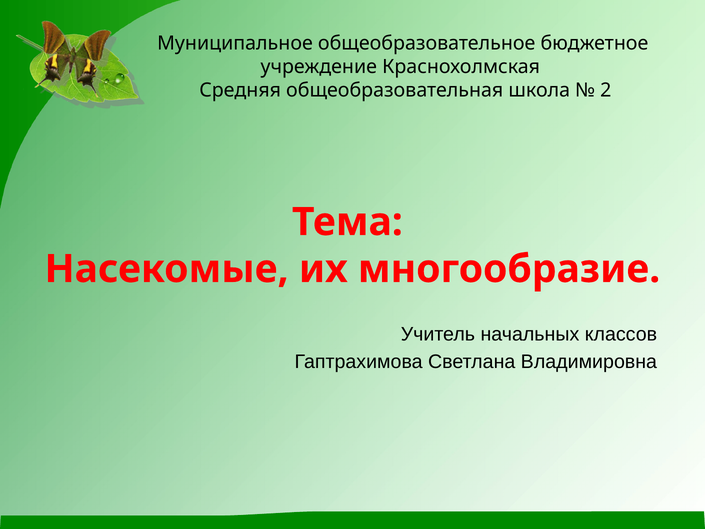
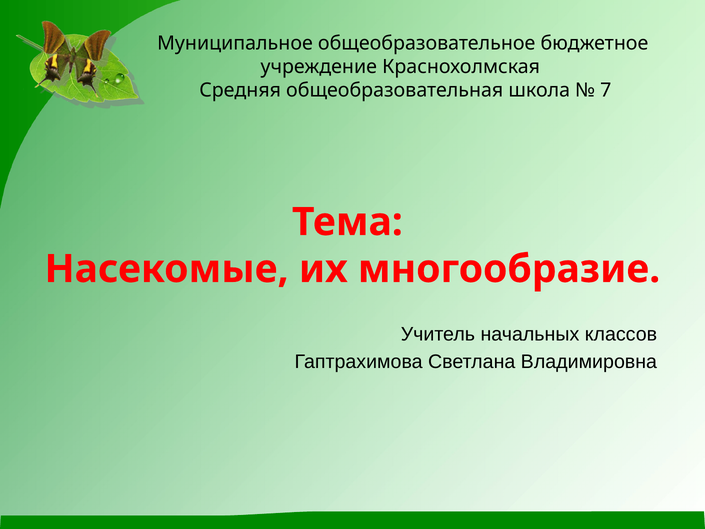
2: 2 -> 7
